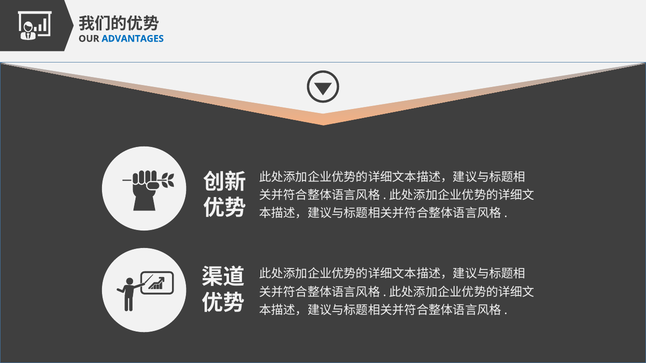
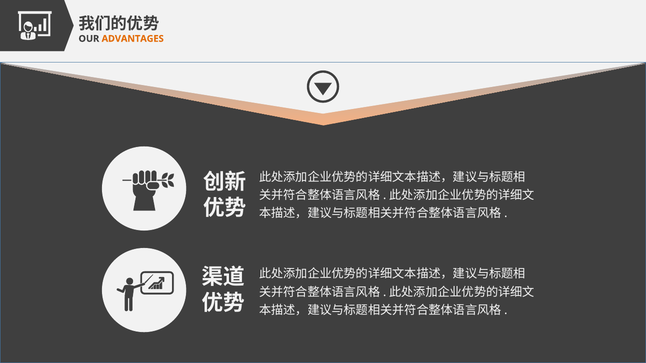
ADVANTAGES colour: blue -> orange
